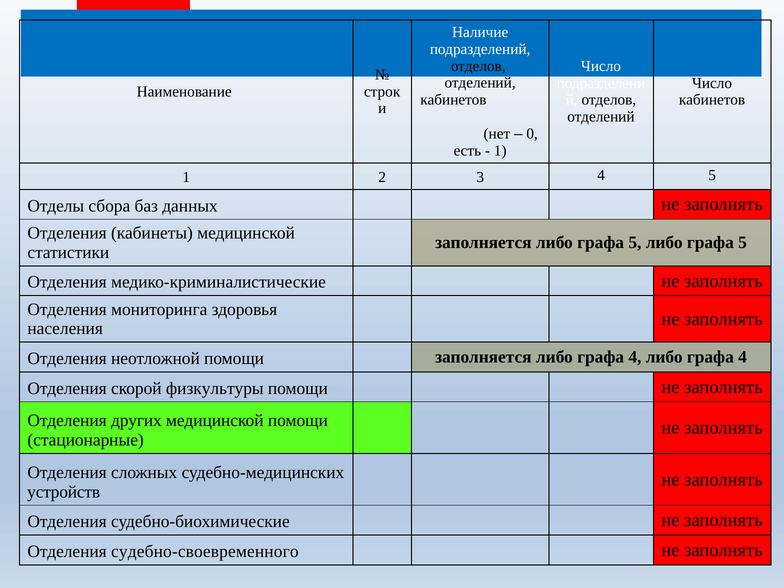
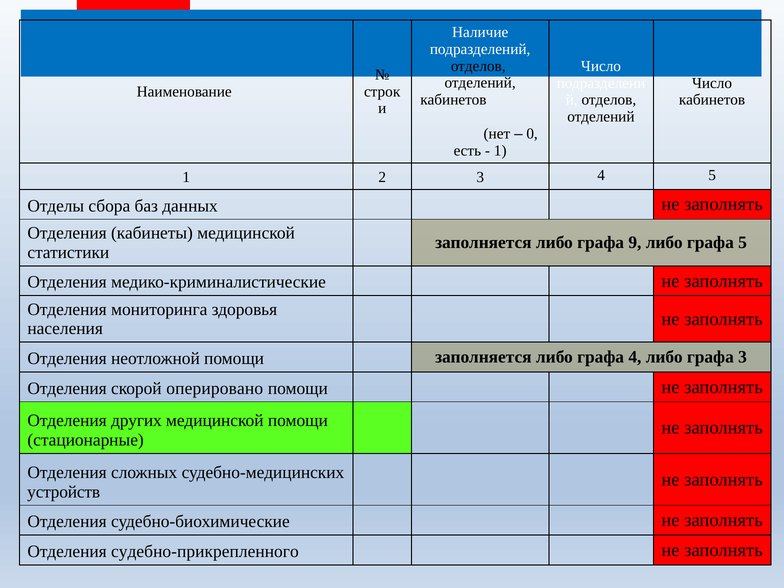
заполняется либо графа 5: 5 -> 9
4 либо графа 4: 4 -> 3
физкультуры: физкультуры -> оперировано
судебно-своевременного: судебно-своевременного -> судебно-прикрепленного
